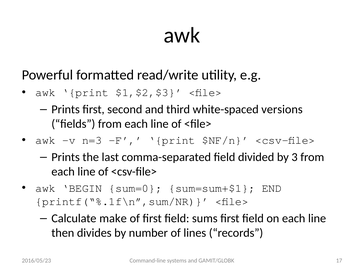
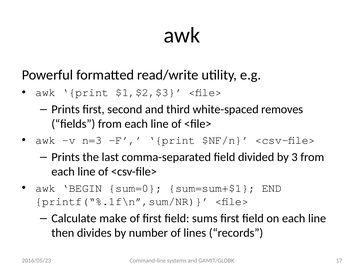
versions: versions -> removes
